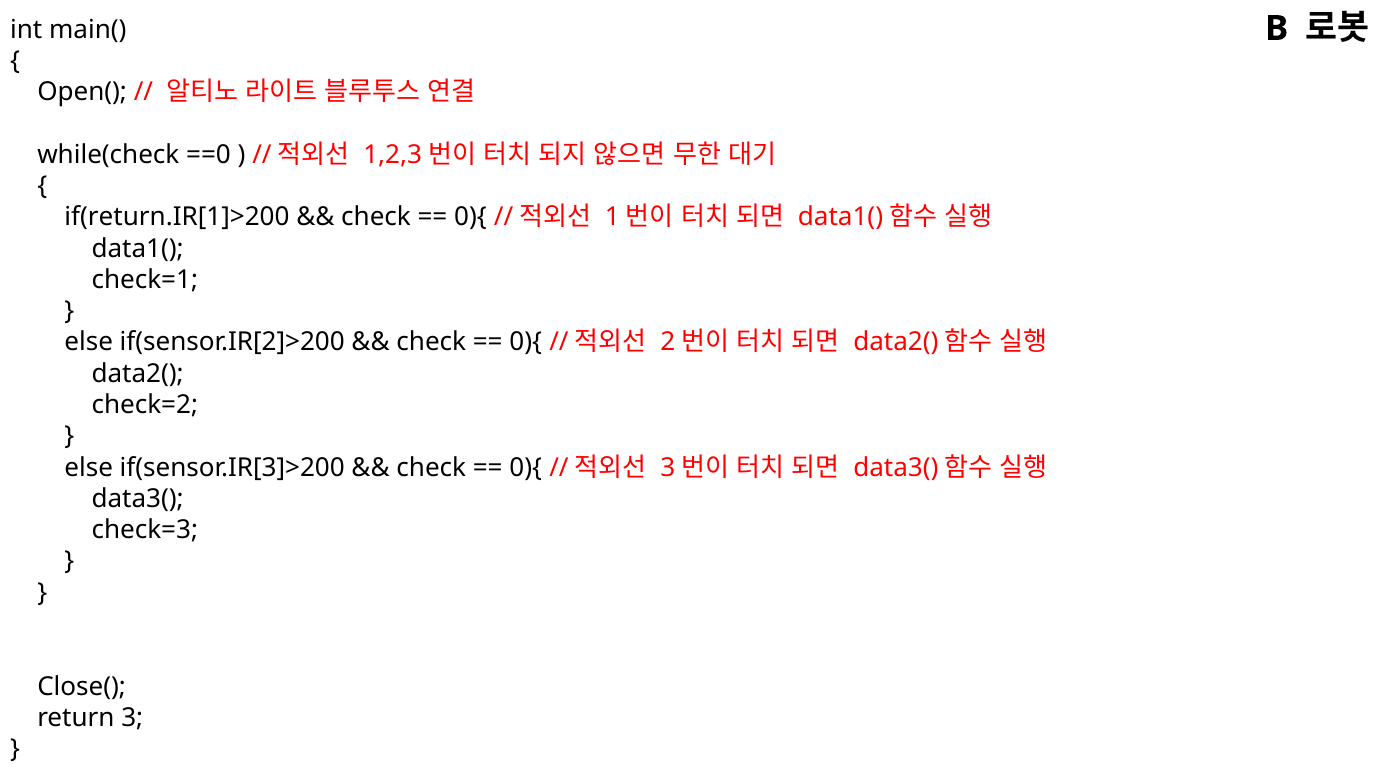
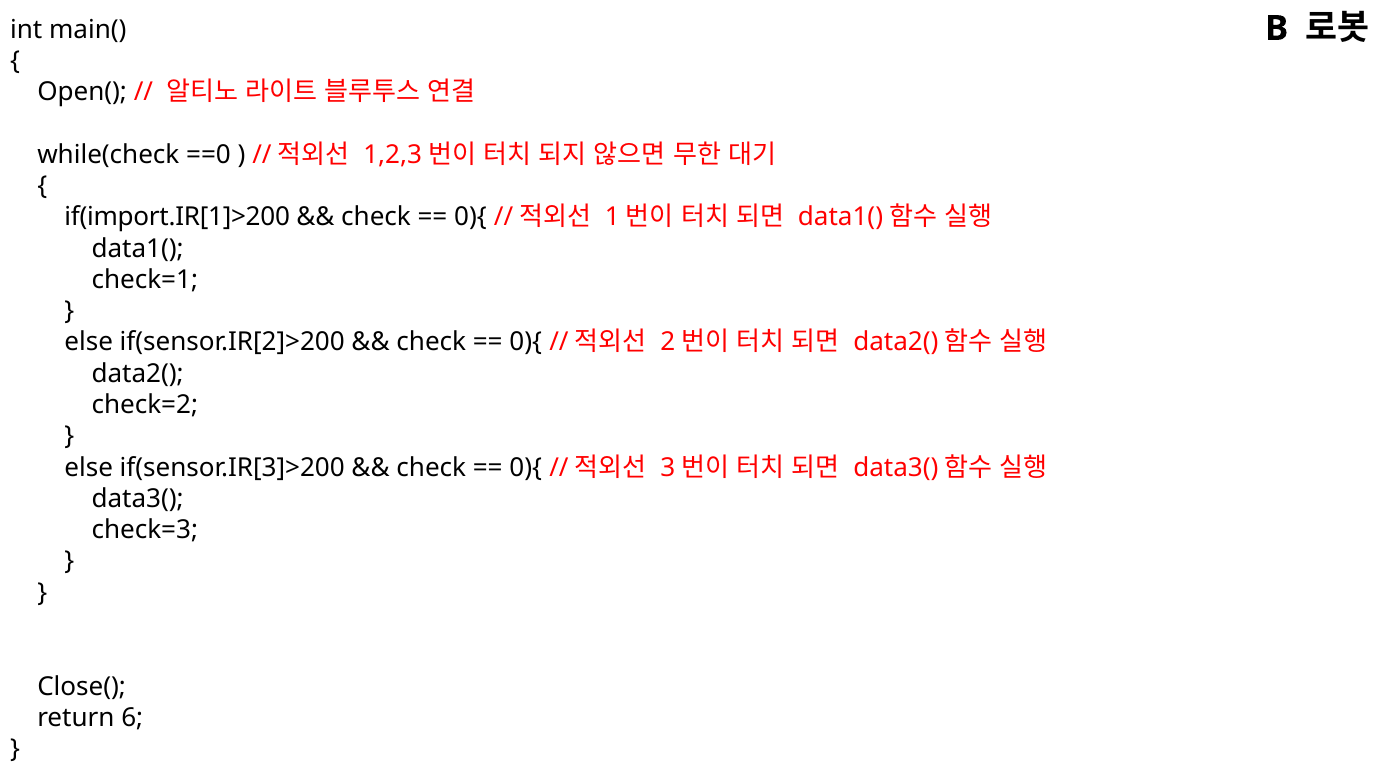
if(return.IR[1]>200: if(return.IR[1]>200 -> if(import.IR[1]>200
3: 3 -> 6
